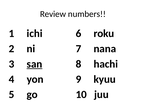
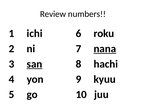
nana underline: none -> present
